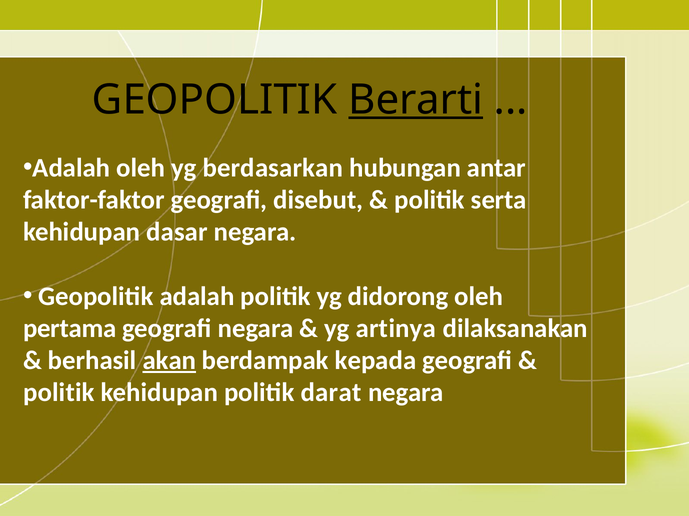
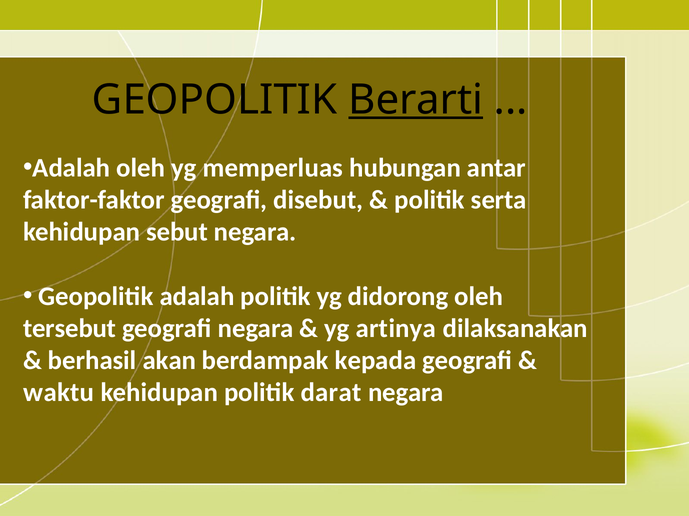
berdasarkan: berdasarkan -> memperluas
dasar: dasar -> sebut
pertama: pertama -> tersebut
akan underline: present -> none
politik at (59, 393): politik -> waktu
